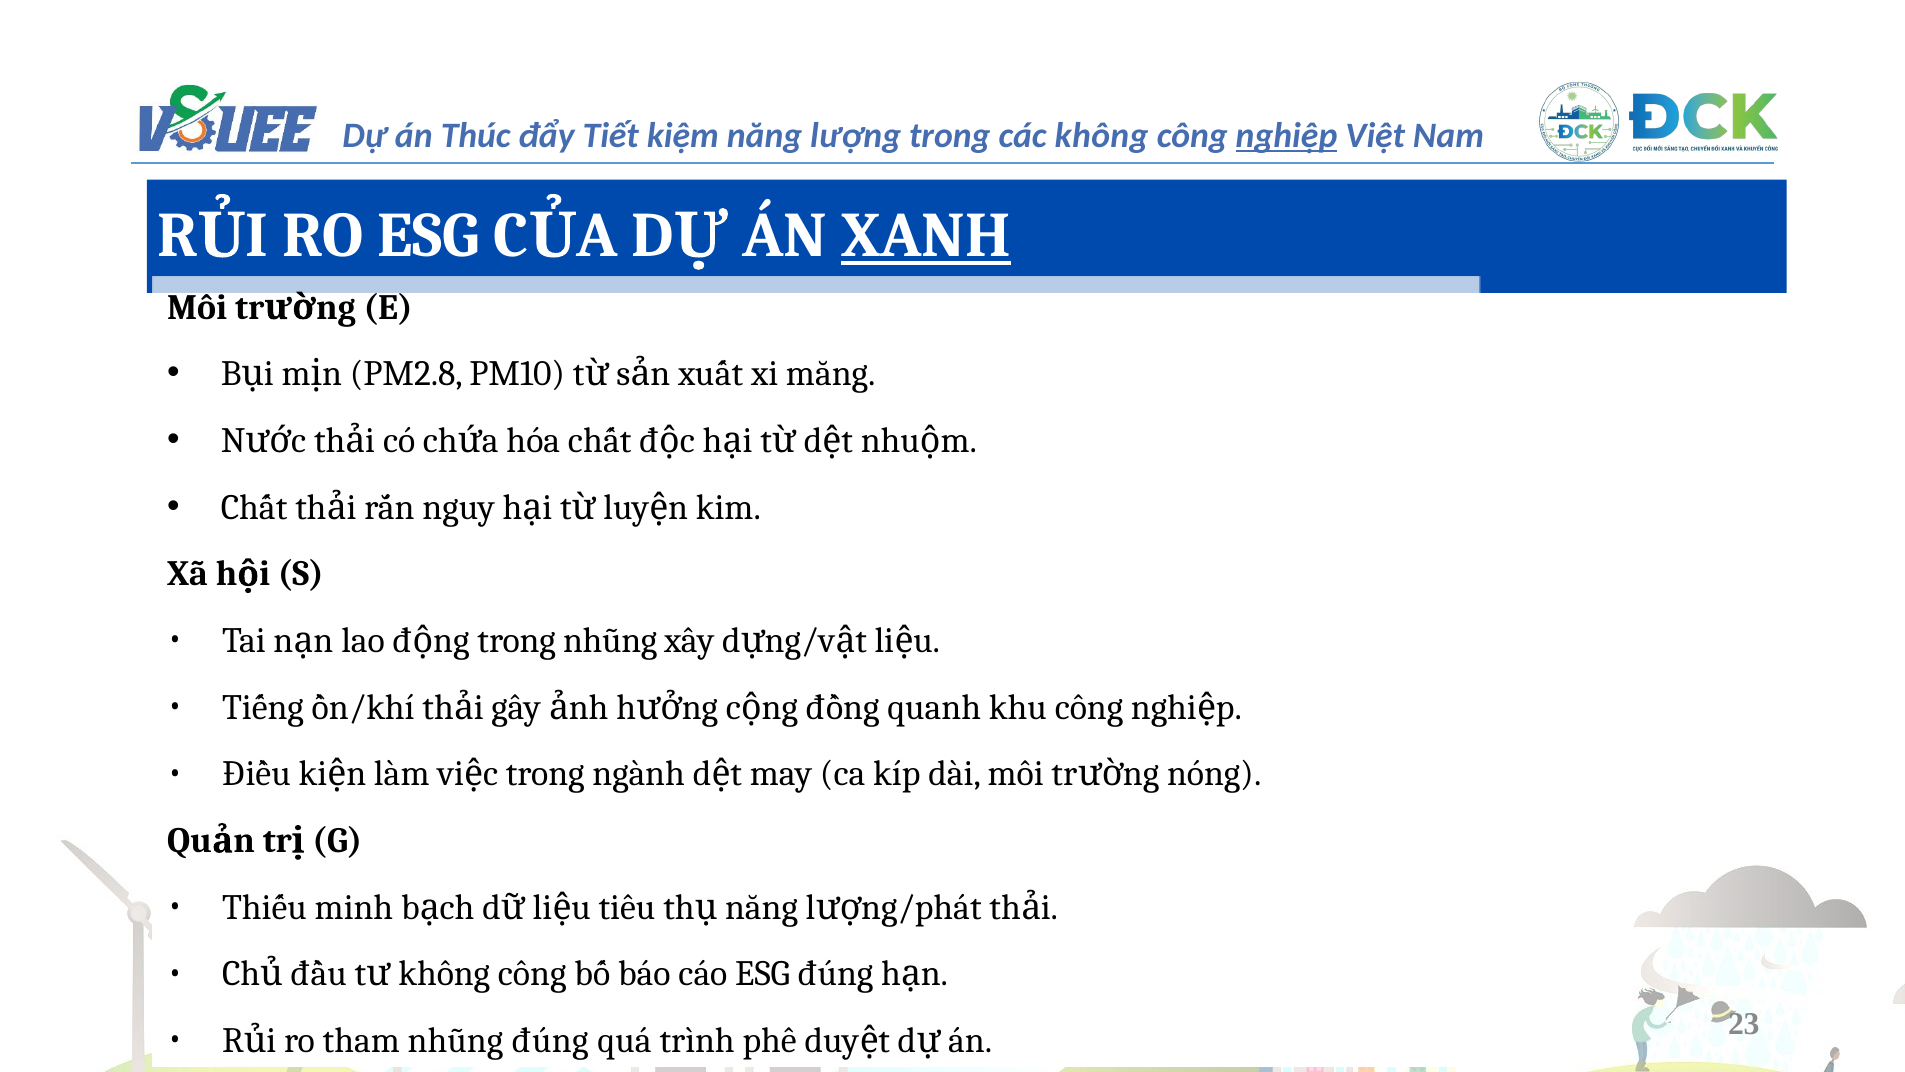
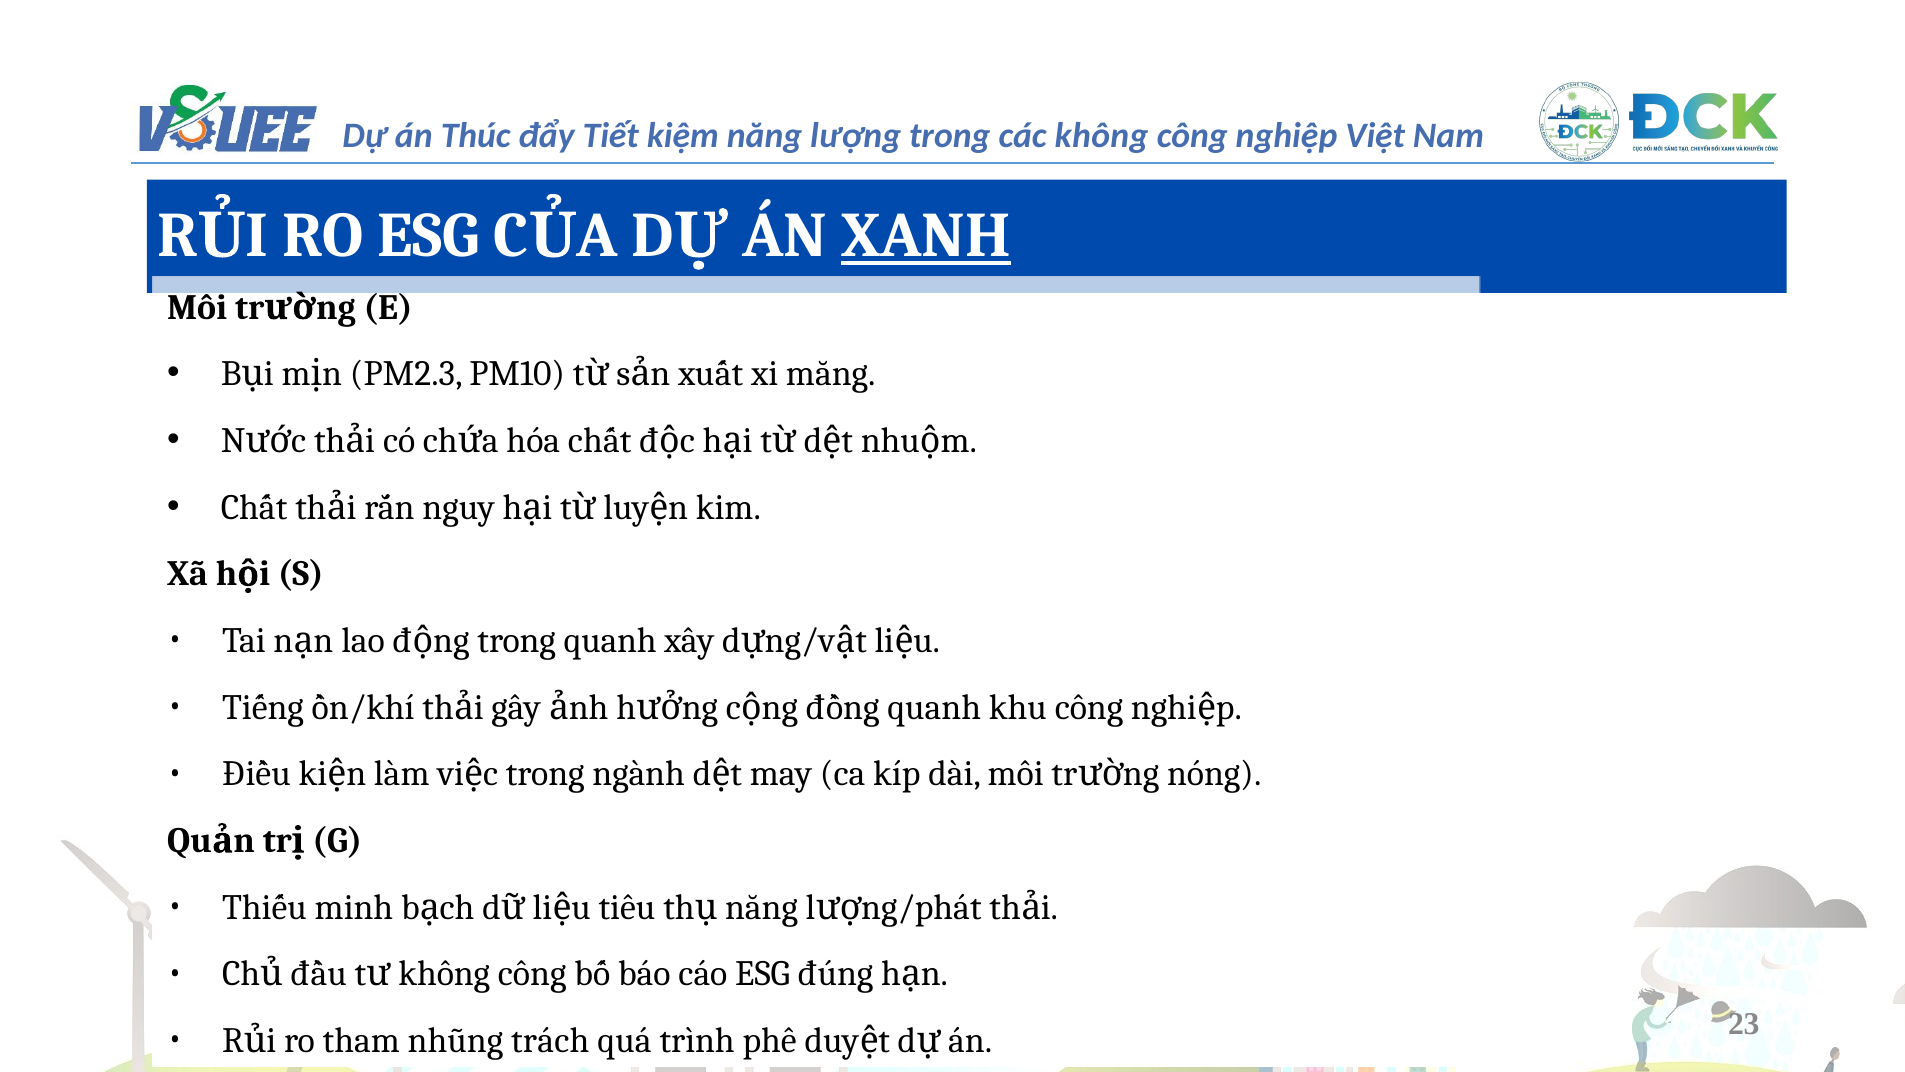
nghiệp underline: present -> none
PM2.8: PM2.8 -> PM2.3
trong nhũng: nhũng -> quanh
nhũng đúng: đúng -> trách
